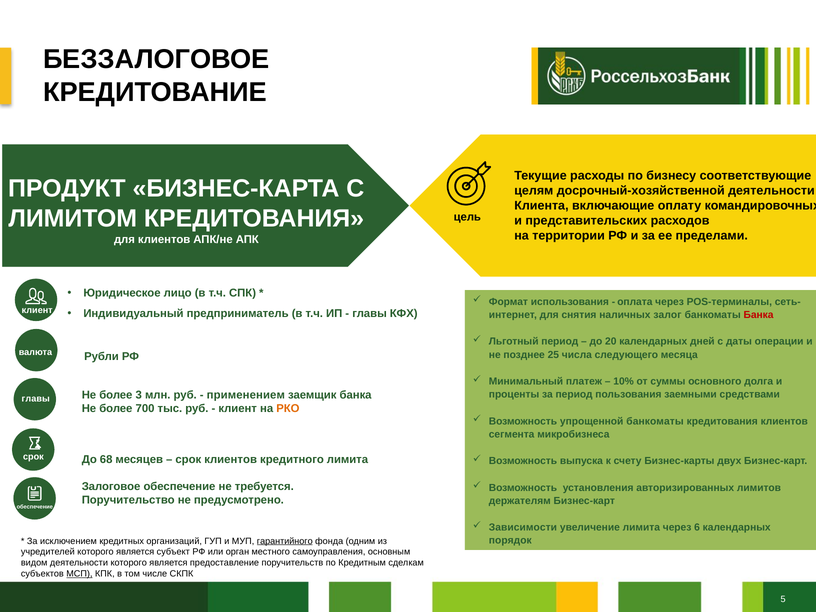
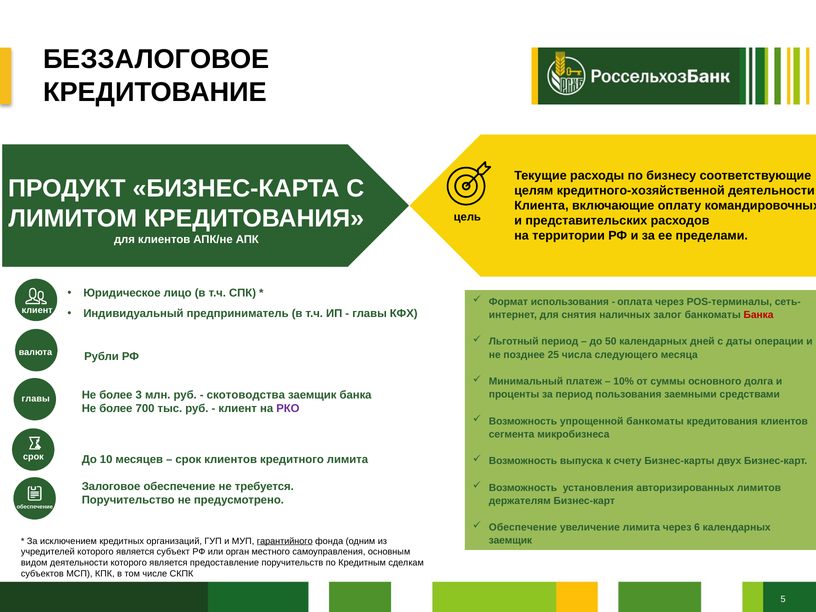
досрочный-хозяйственной: досрочный-хозяйственной -> кредитного-хозяйственной
20: 20 -> 50
применением: применением -> скотоводства
РКО colour: orange -> purple
68: 68 -> 10
Зависимости at (523, 527): Зависимости -> Обеспечение
порядок at (510, 541): порядок -> заемщик
МСП underline: present -> none
